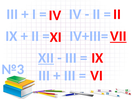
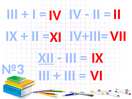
VII underline: present -> none
